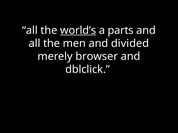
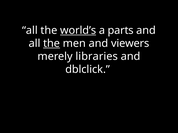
the at (52, 43) underline: none -> present
divided: divided -> viewers
browser: browser -> libraries
